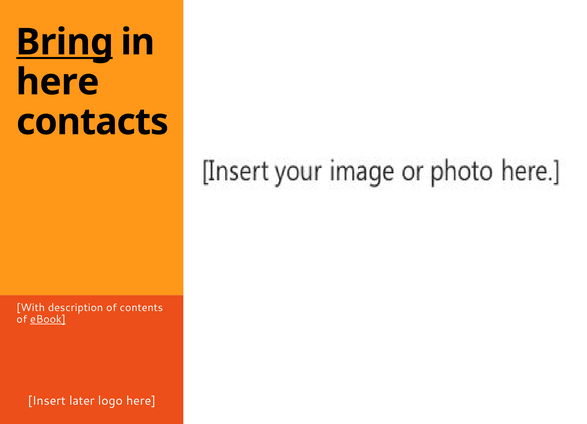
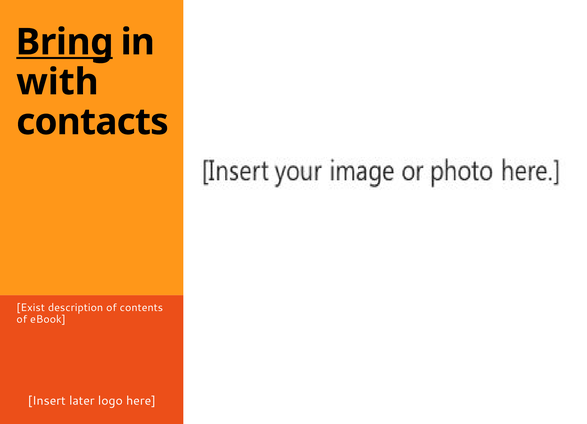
here at (58, 82): here -> with
With: With -> Exist
eBook underline: present -> none
